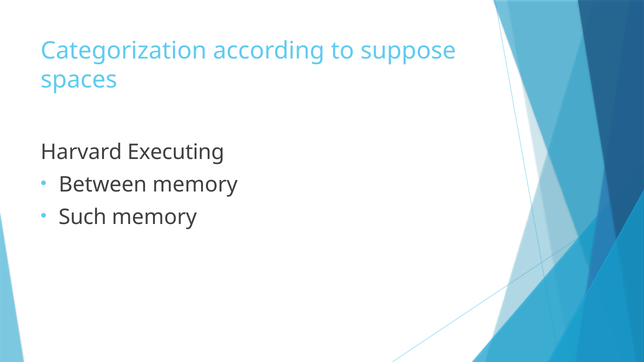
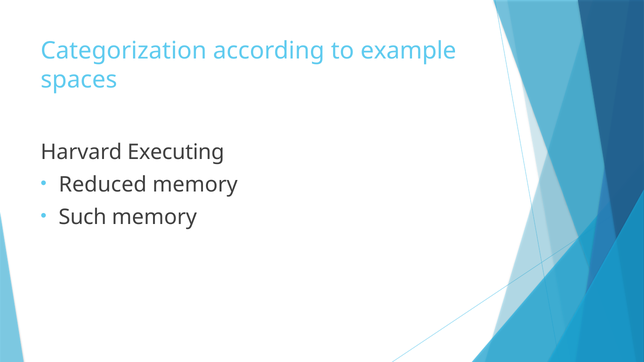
suppose: suppose -> example
Between: Between -> Reduced
